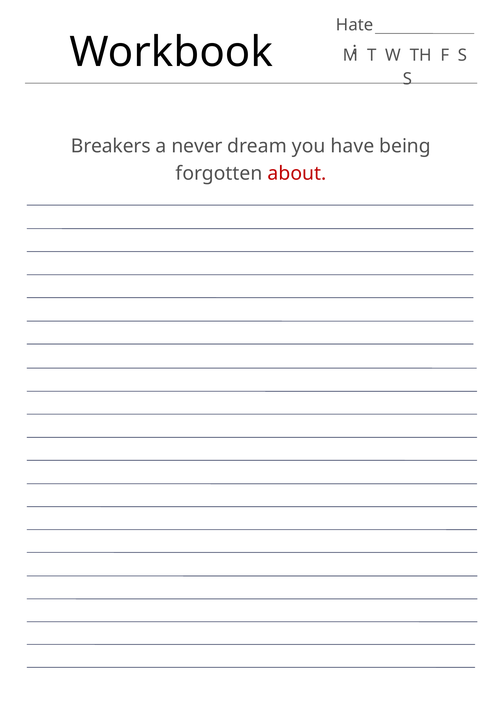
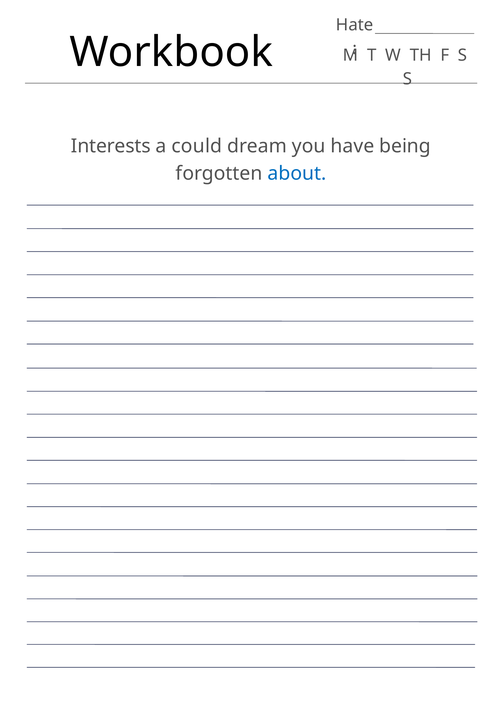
Breakers: Breakers -> Interests
never: never -> could
about colour: red -> blue
